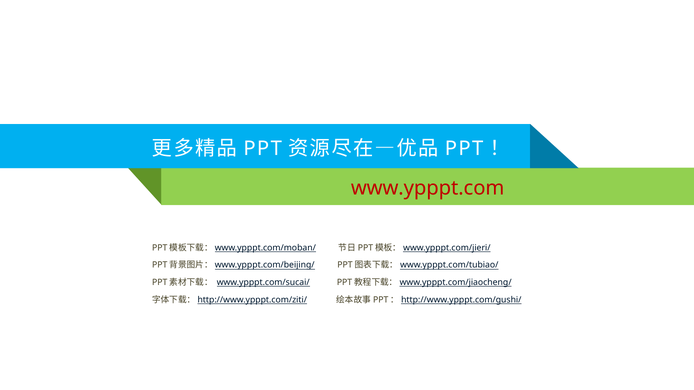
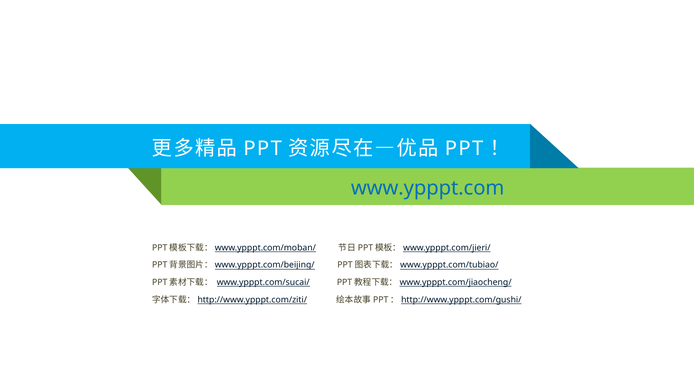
www.ypppt.com colour: red -> blue
